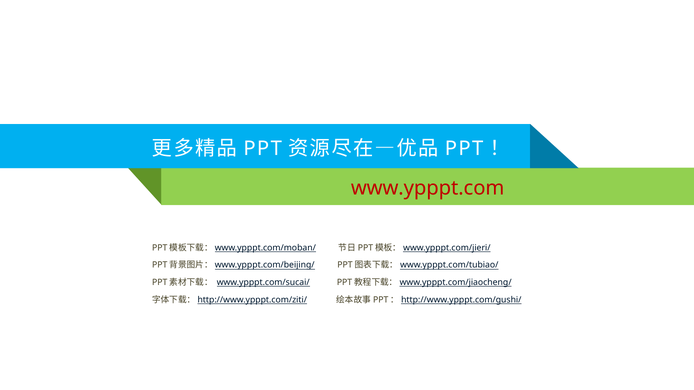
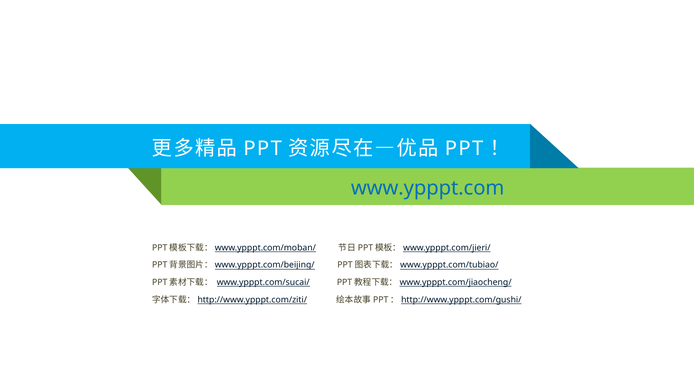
www.ypppt.com colour: red -> blue
